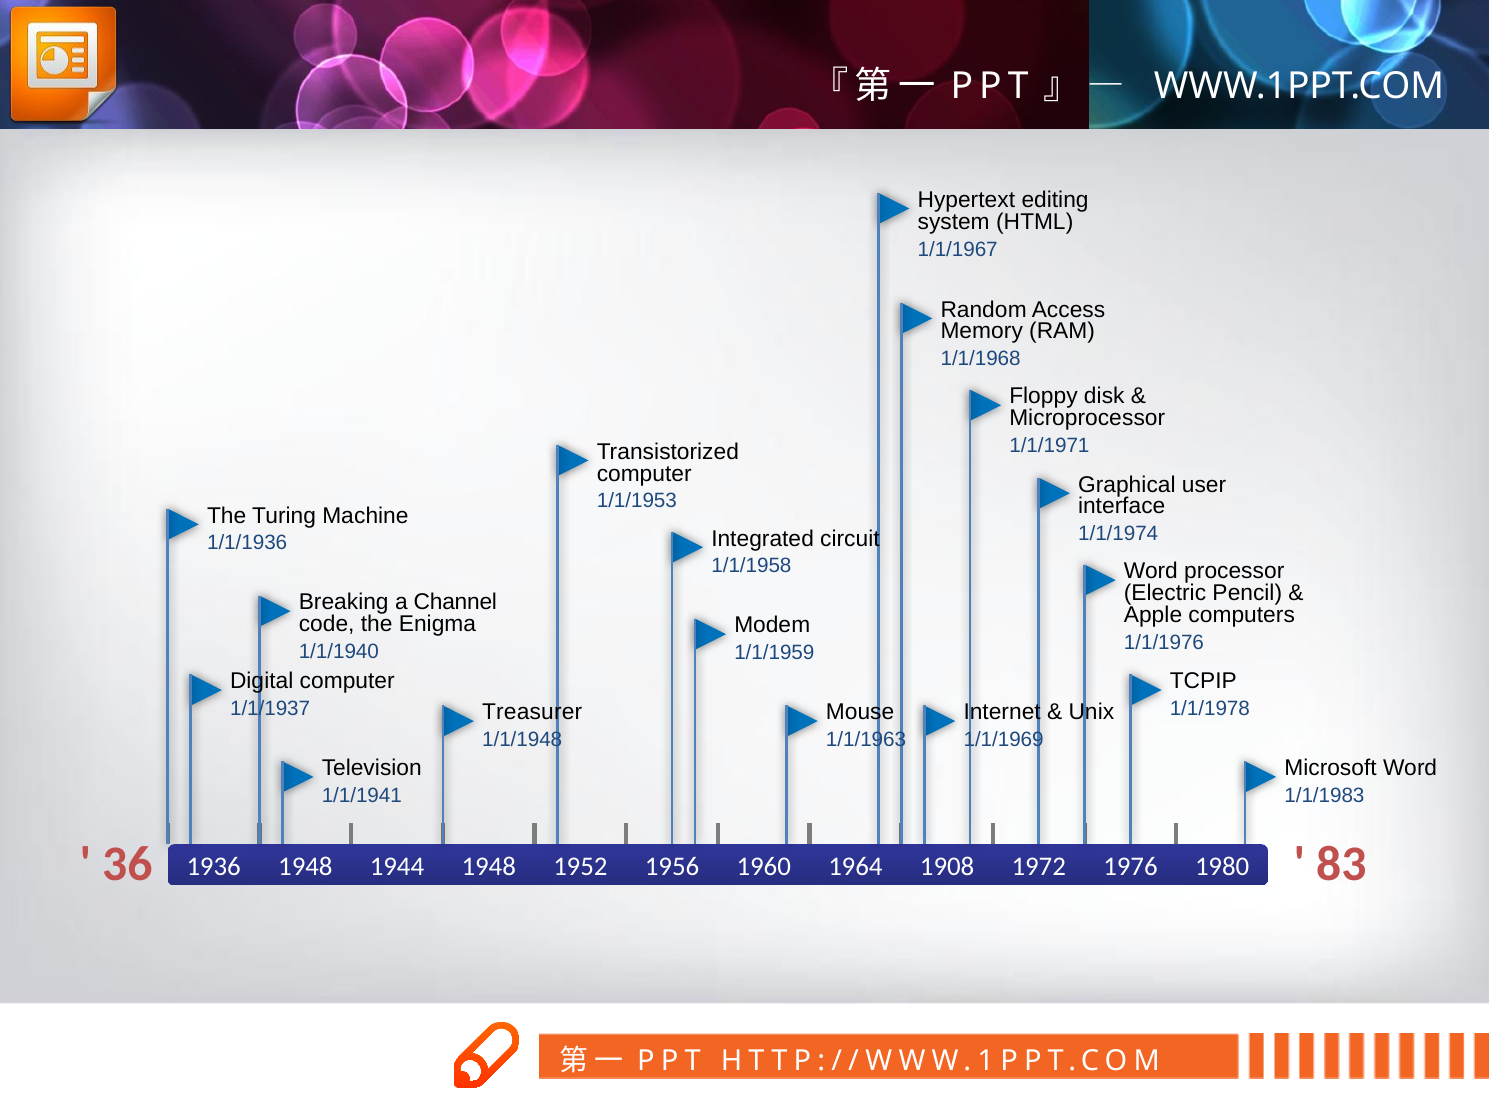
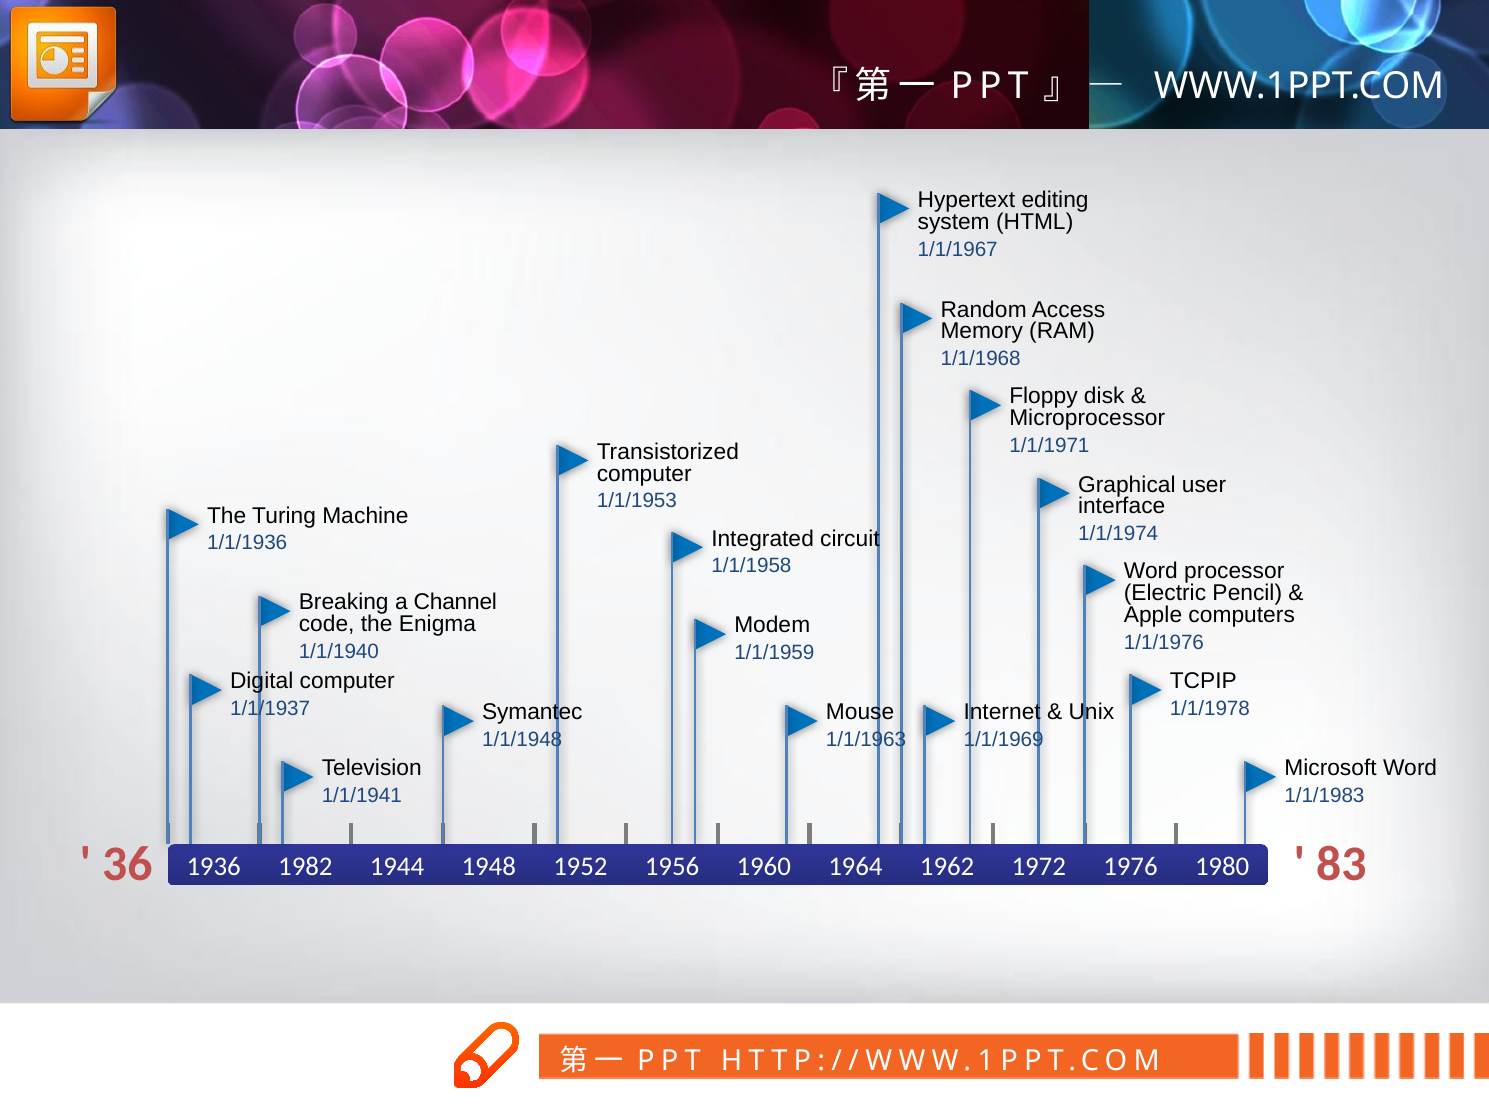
Treasurer: Treasurer -> Symantec
1936 1948: 1948 -> 1982
1908: 1908 -> 1962
